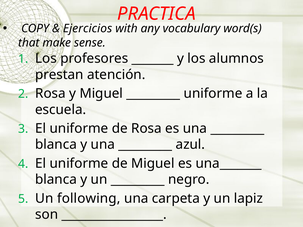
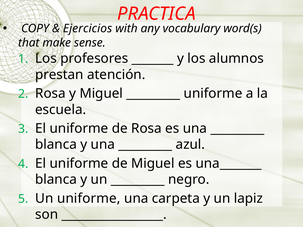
Un following: following -> uniforme
